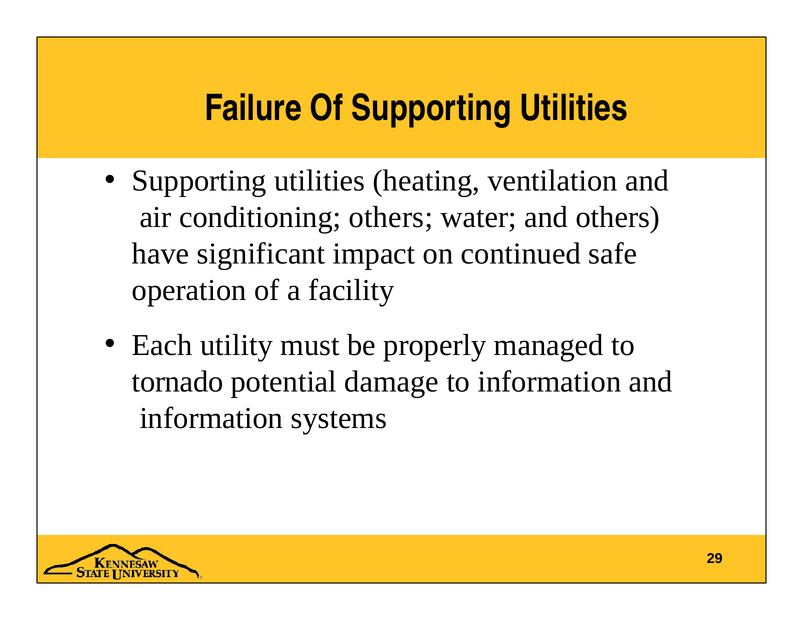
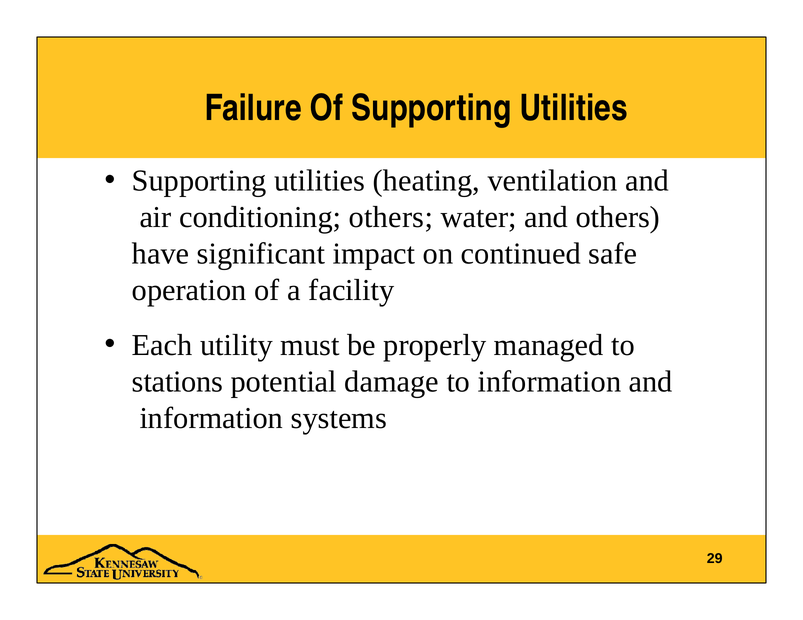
tornado: tornado -> stations
